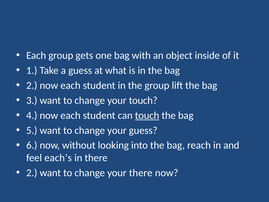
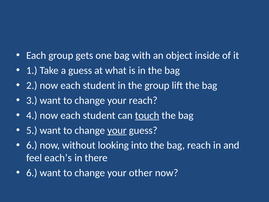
your touch: touch -> reach
your at (117, 130) underline: none -> present
2 at (32, 173): 2 -> 6
your there: there -> other
